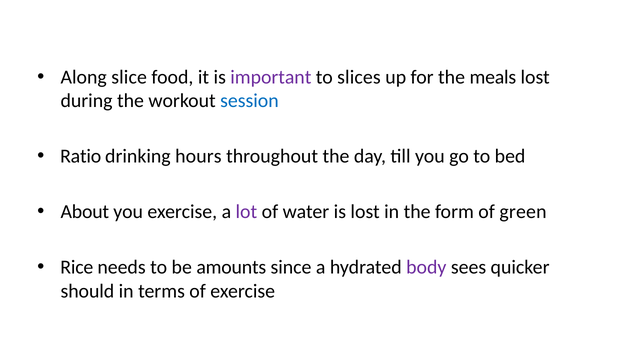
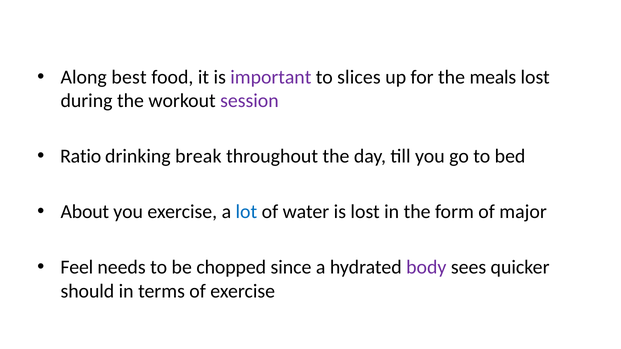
slice: slice -> best
session colour: blue -> purple
hours: hours -> break
lot colour: purple -> blue
green: green -> major
Rice: Rice -> Feel
amounts: amounts -> chopped
